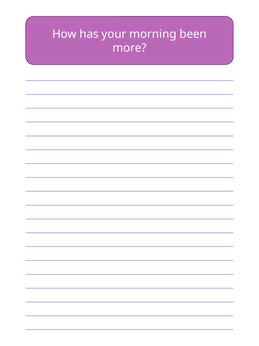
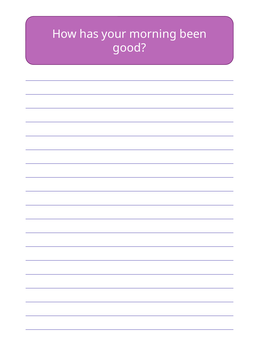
more: more -> good
